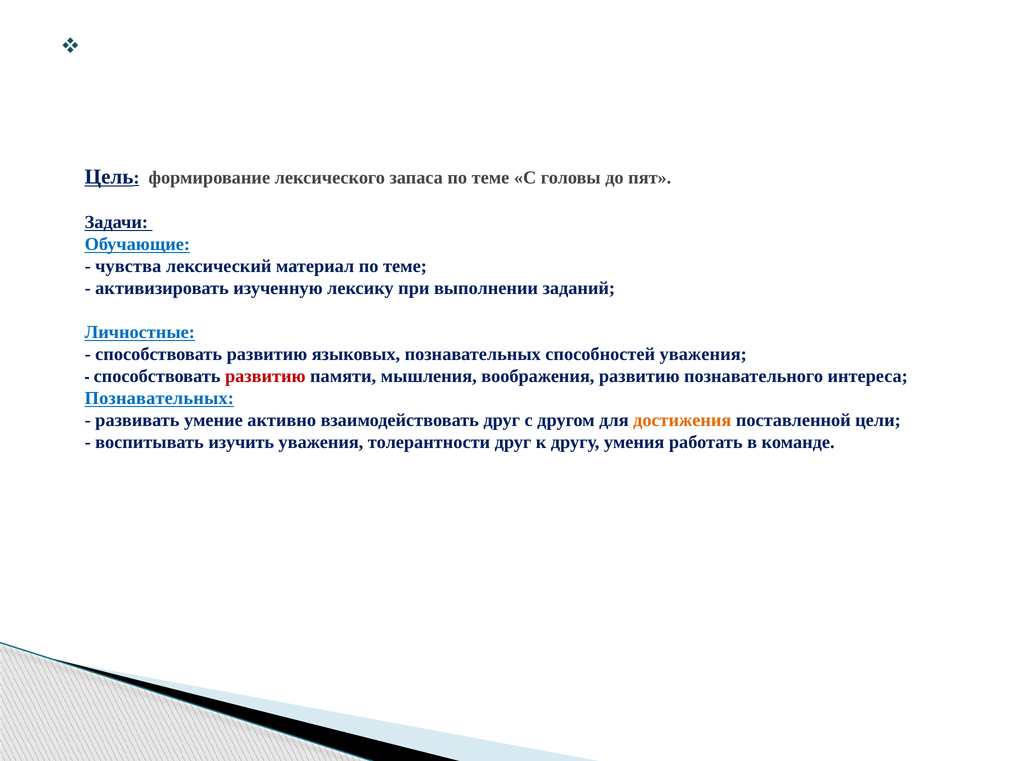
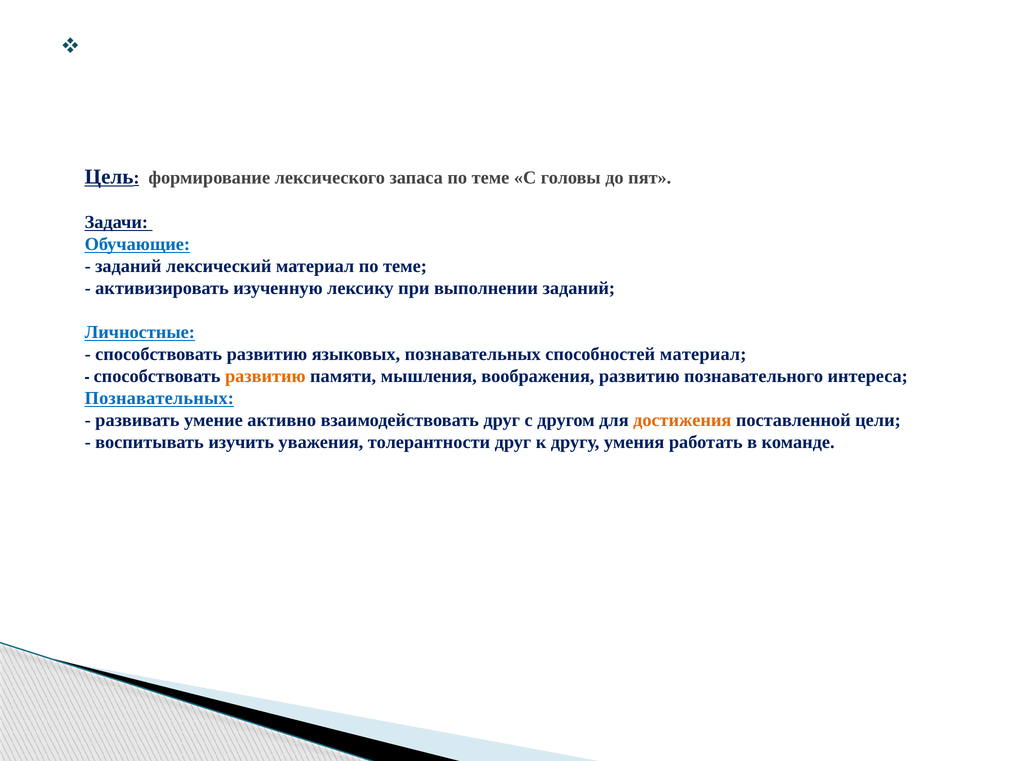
чувства at (128, 266): чувства -> заданий
способностей уважения: уважения -> материал
развитию at (265, 376) colour: red -> orange
